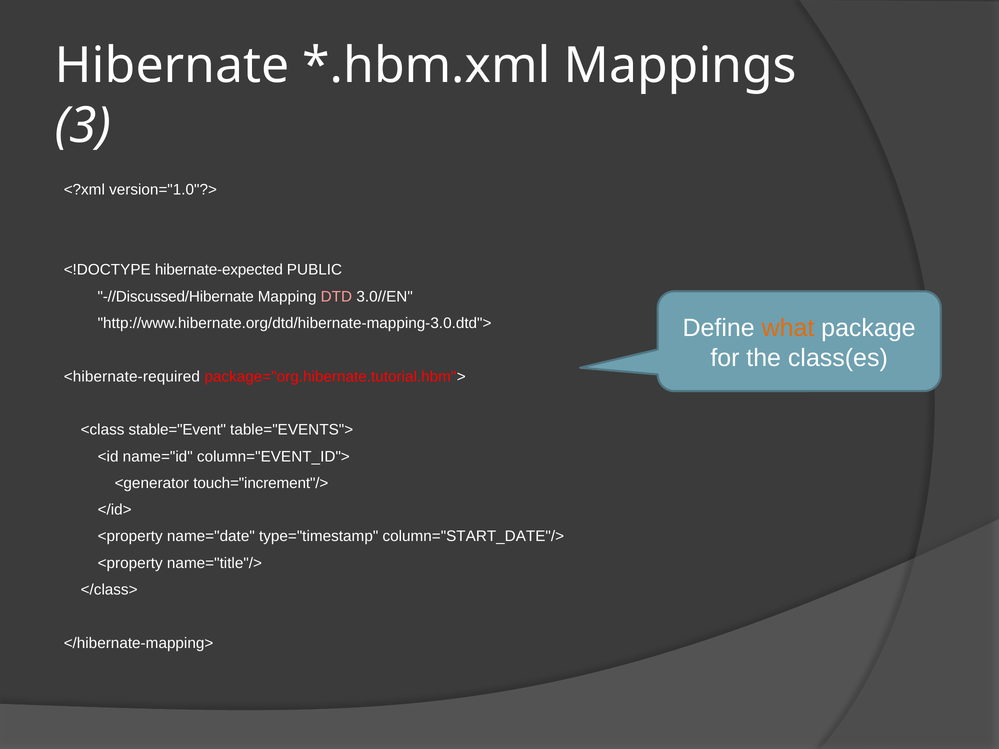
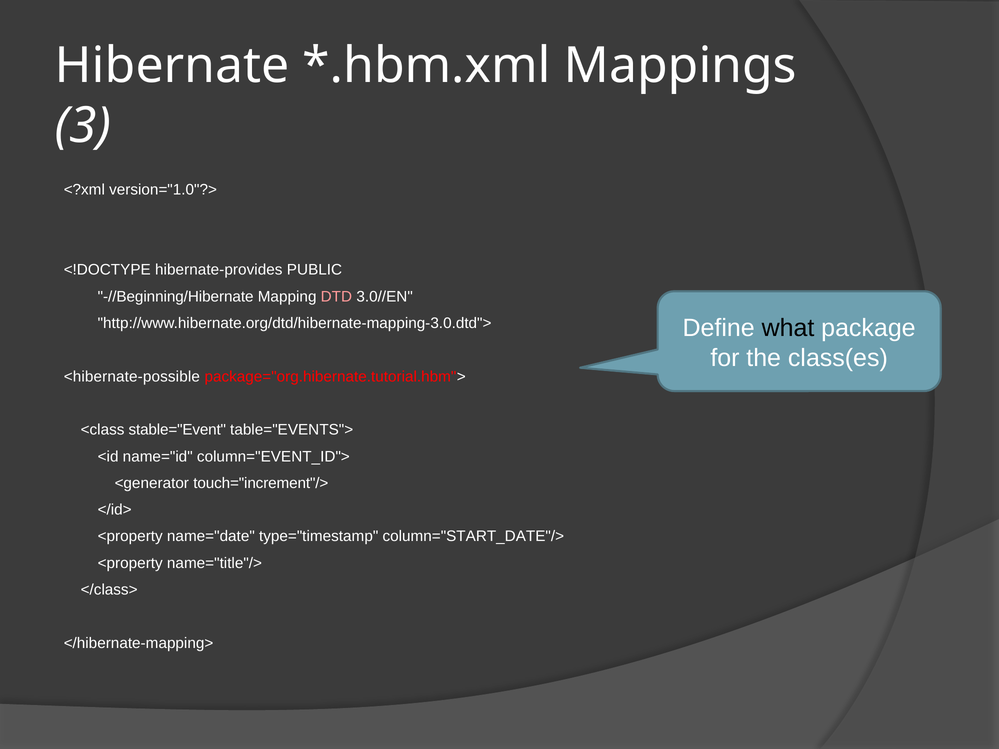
hibernate-expected: hibernate-expected -> hibernate-provides
-//Discussed/Hibernate: -//Discussed/Hibernate -> -//Beginning/Hibernate
what colour: orange -> black
<hibernate-required: <hibernate-required -> <hibernate-possible
